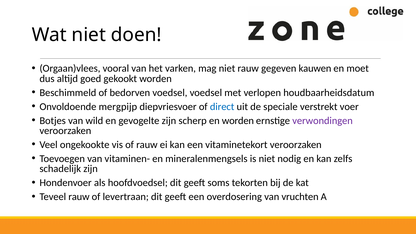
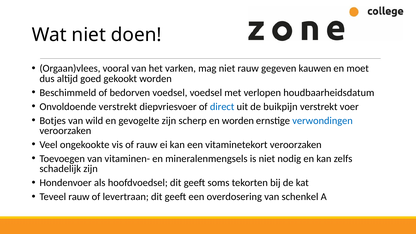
Onvoldoende mergpijp: mergpijp -> verstrekt
speciale: speciale -> buikpijn
verwondingen colour: purple -> blue
vruchten: vruchten -> schenkel
